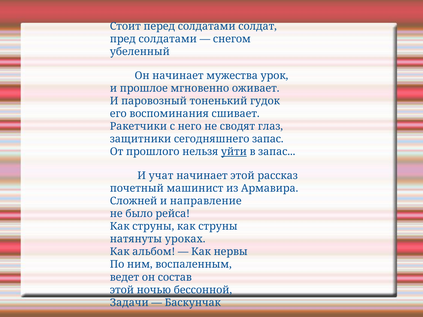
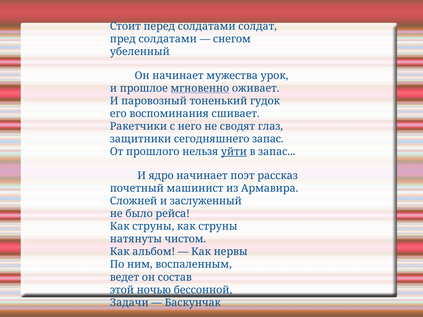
мгновенно underline: none -> present
учат: учат -> ядро
начинает этой: этой -> поэт
направление: направление -> заслуженный
уроках: уроках -> чистом
